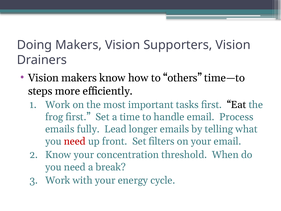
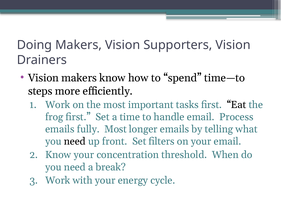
others: others -> spend
fully Lead: Lead -> Most
need at (75, 141) colour: red -> black
